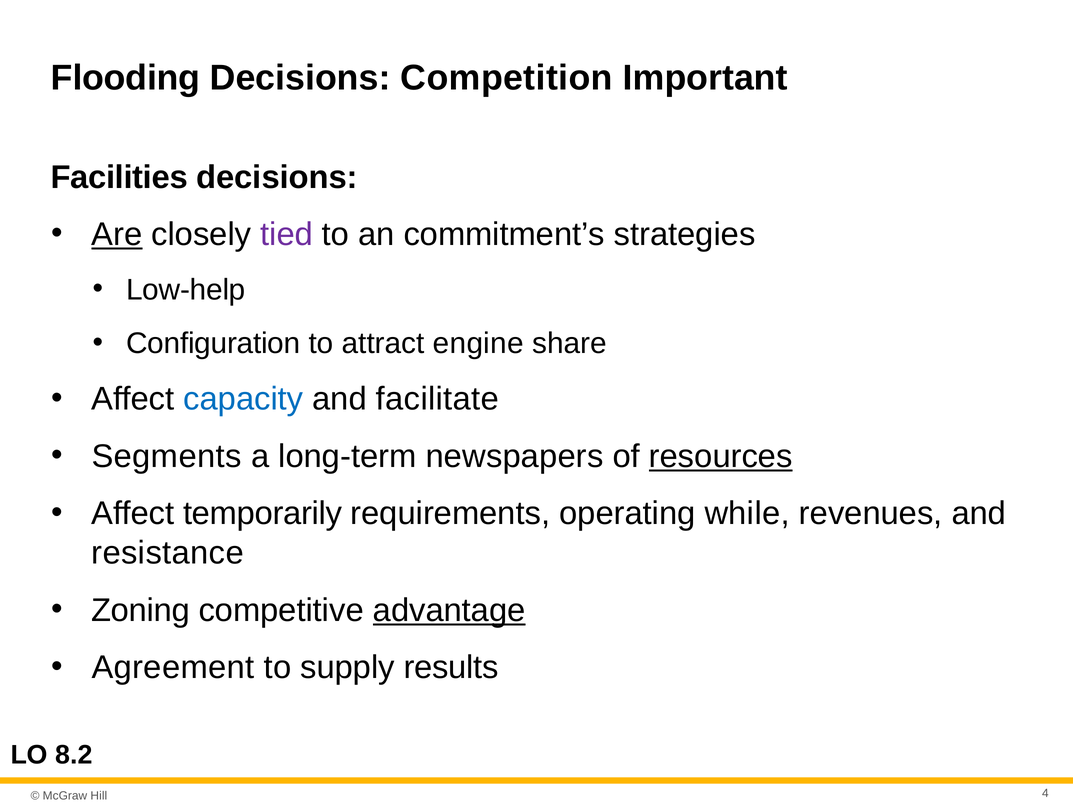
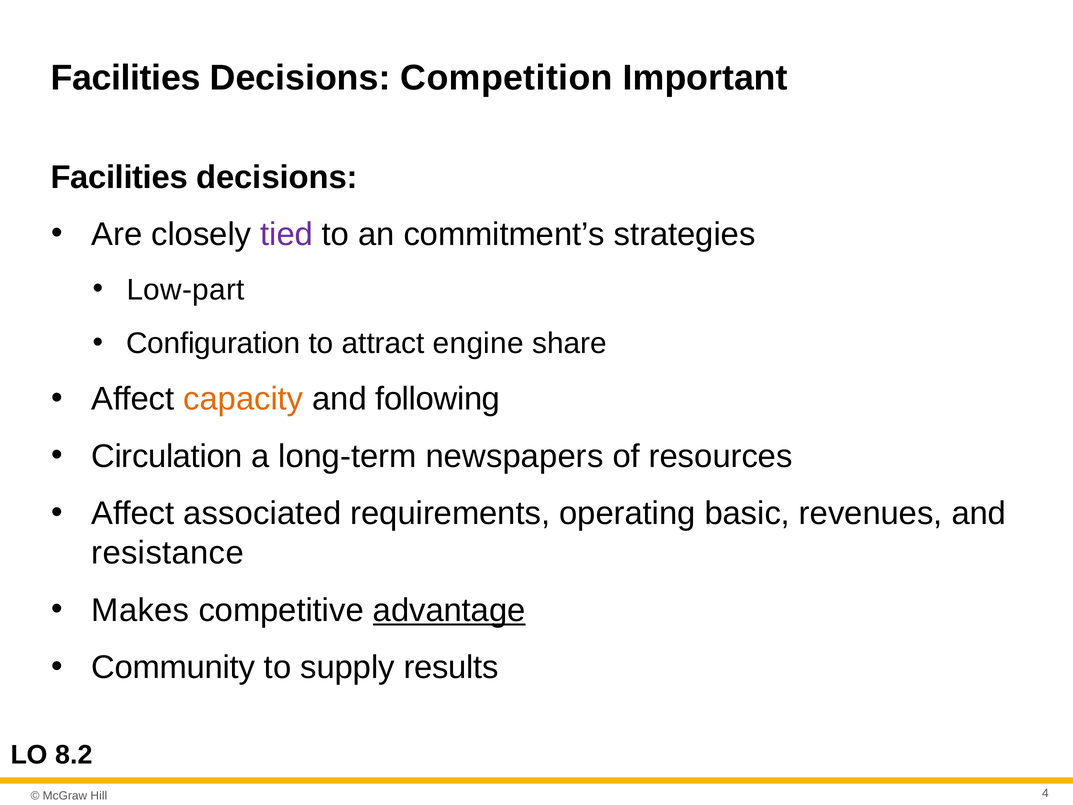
Flooding at (126, 78): Flooding -> Facilities
Are underline: present -> none
Low-help: Low-help -> Low-part
capacity colour: blue -> orange
facilitate: facilitate -> following
Segments: Segments -> Circulation
resources underline: present -> none
temporarily: temporarily -> associated
while: while -> basic
Zoning: Zoning -> Makes
Agreement: Agreement -> Community
